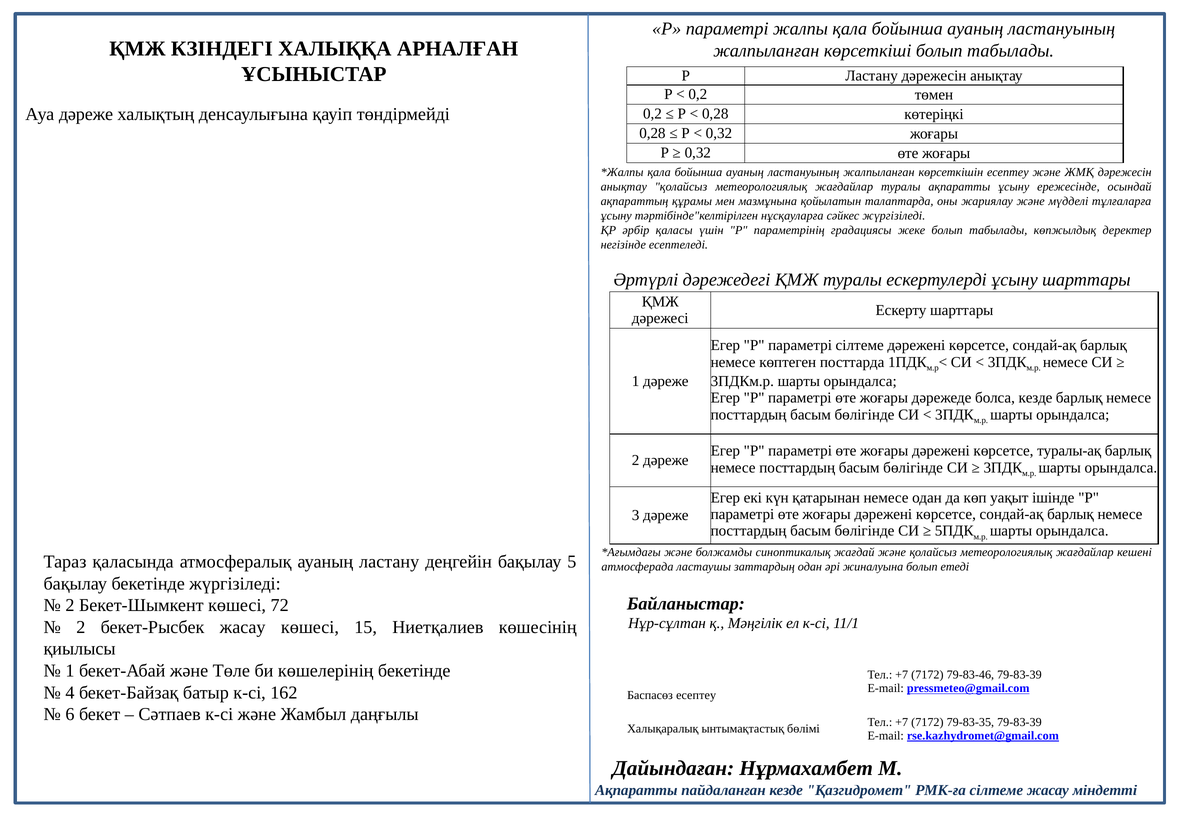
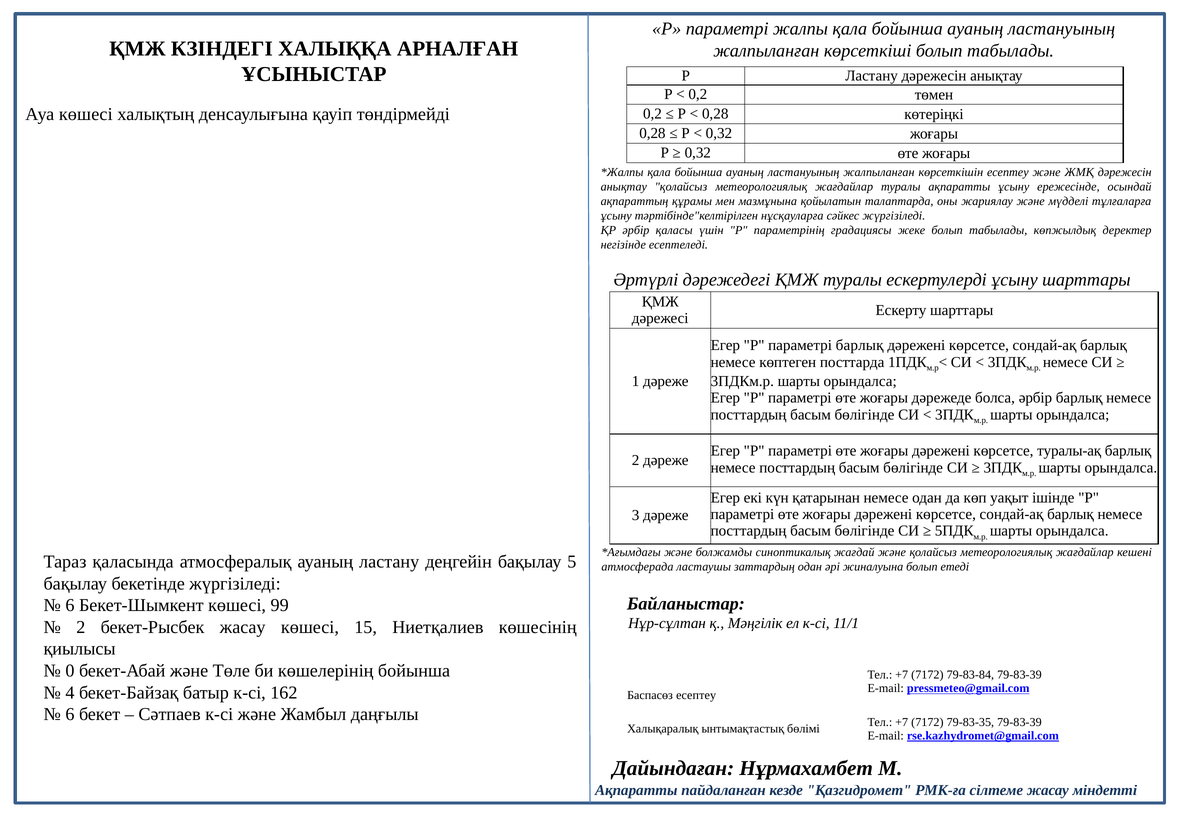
Ауа дәреже: дәреже -> көшесі
параметрі сілтеме: сілтеме -> барлық
болса кезде: кезде -> әрбір
2 at (70, 605): 2 -> 6
72: 72 -> 99
1 at (70, 671): 1 -> 0
көшелерінің бекетінде: бекетінде -> бойынша
79-83-46: 79-83-46 -> 79-83-84
